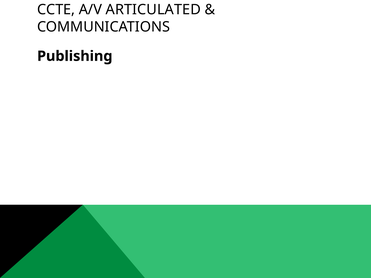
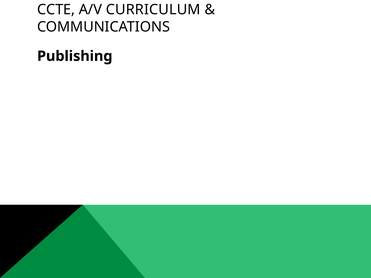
ARTICULATED: ARTICULATED -> CURRICULUM
